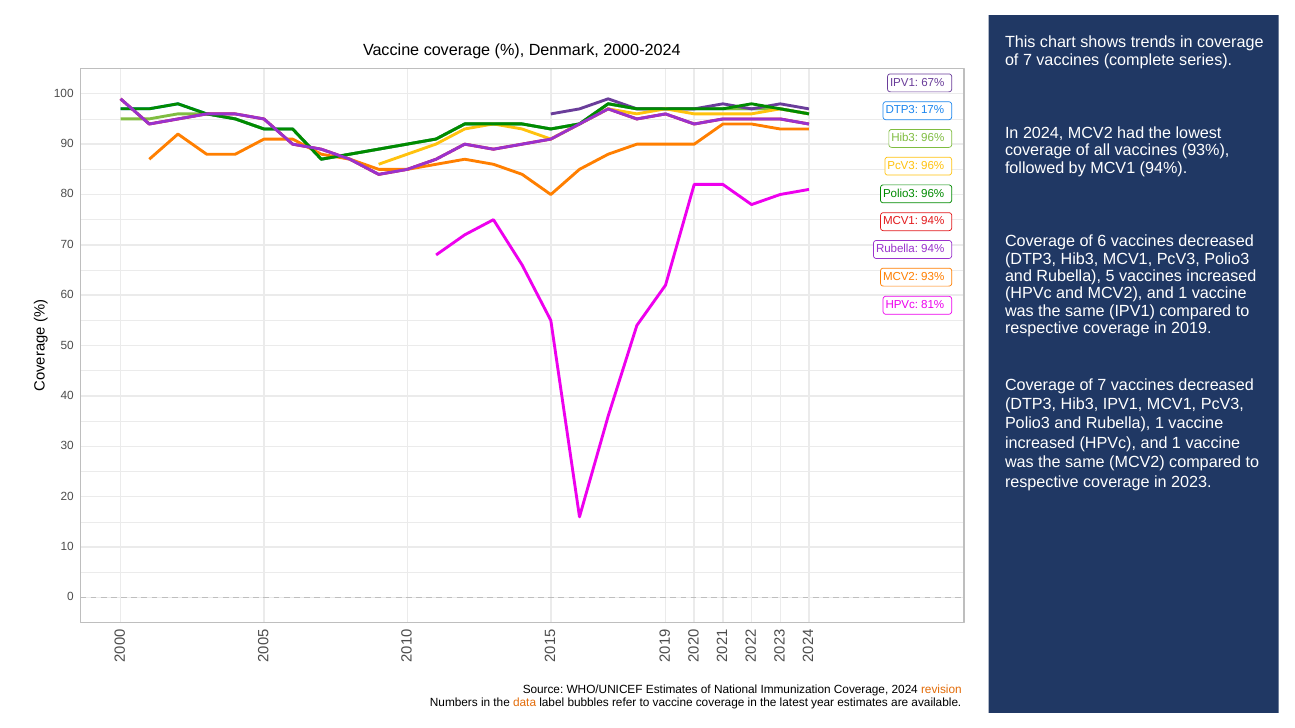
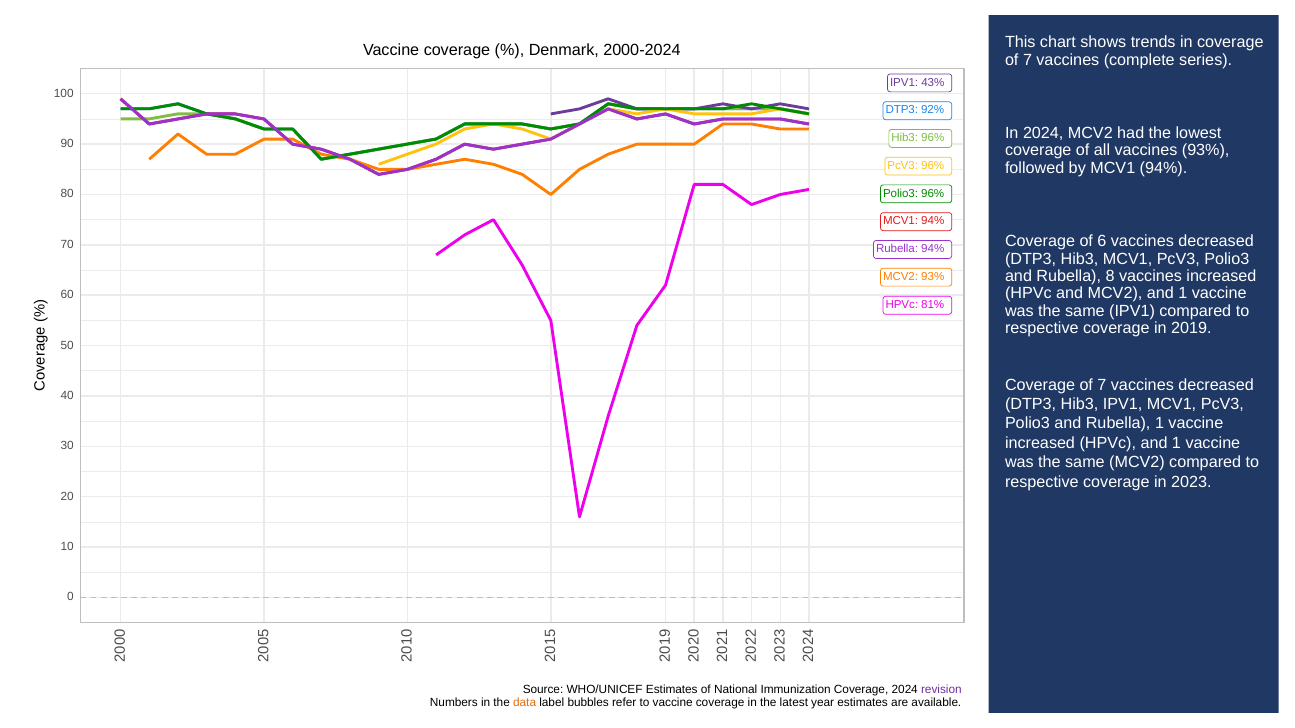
67%: 67% -> 43%
17%: 17% -> 92%
Rubella 5: 5 -> 8
revision at (941, 690) colour: orange -> purple
